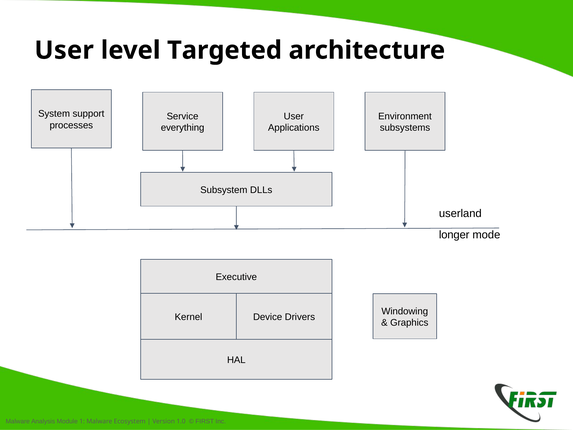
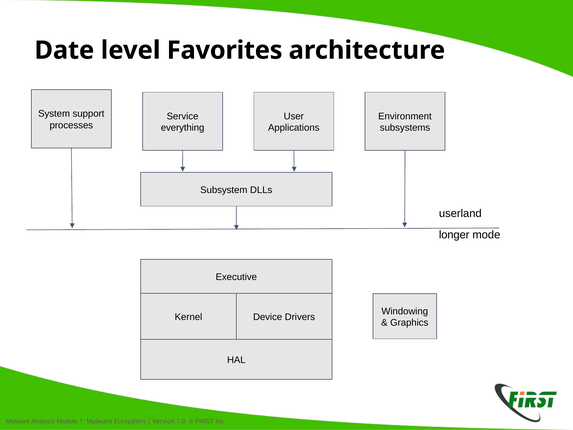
User at (64, 50): User -> Date
Targeted: Targeted -> Favorites
